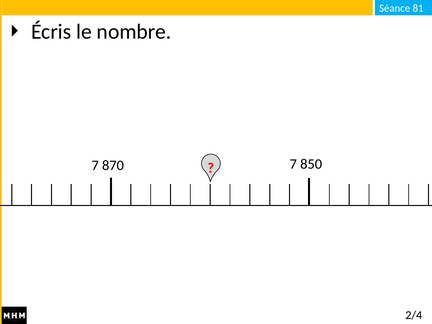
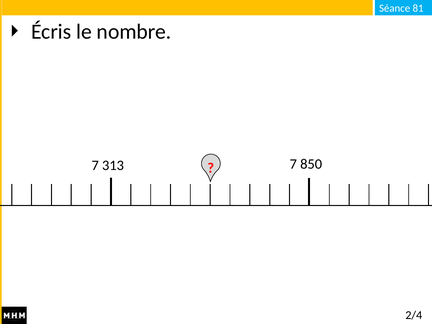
870: 870 -> 313
